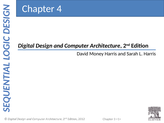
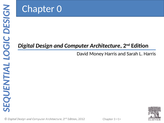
4: 4 -> 0
